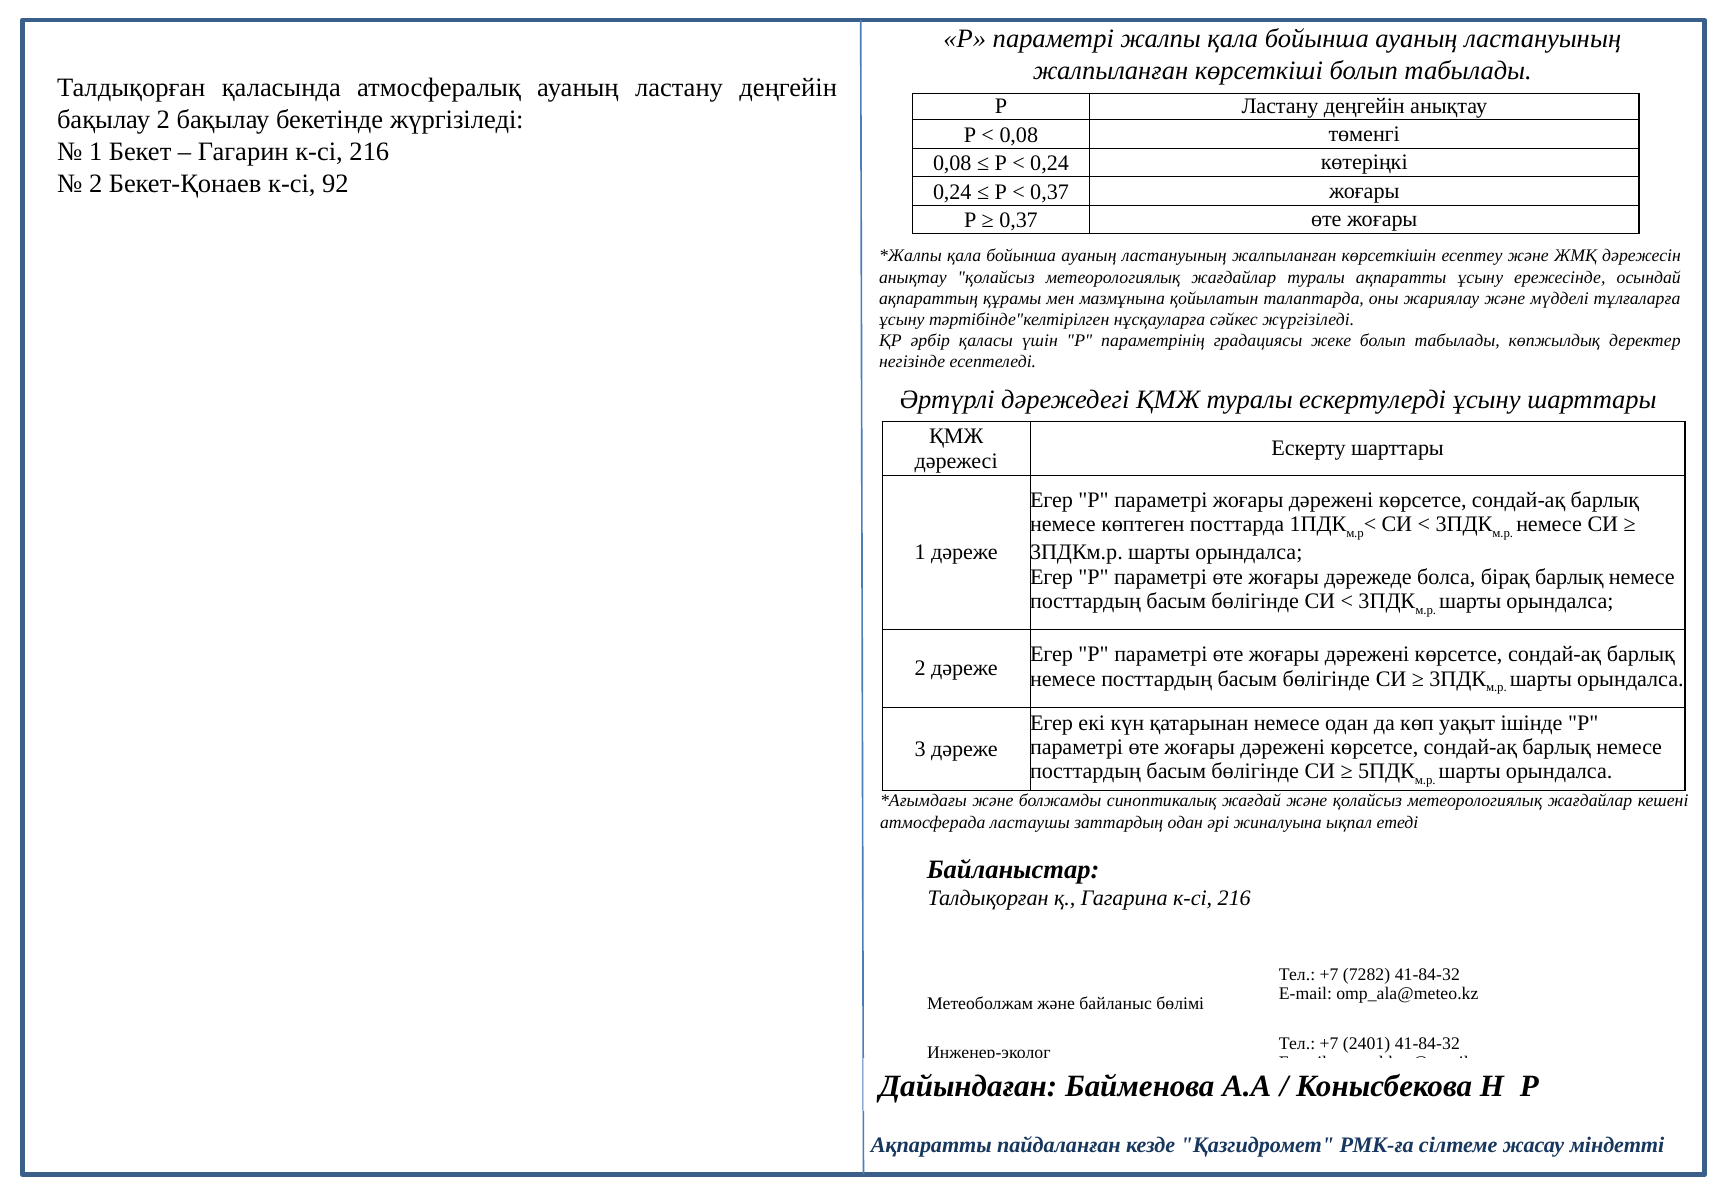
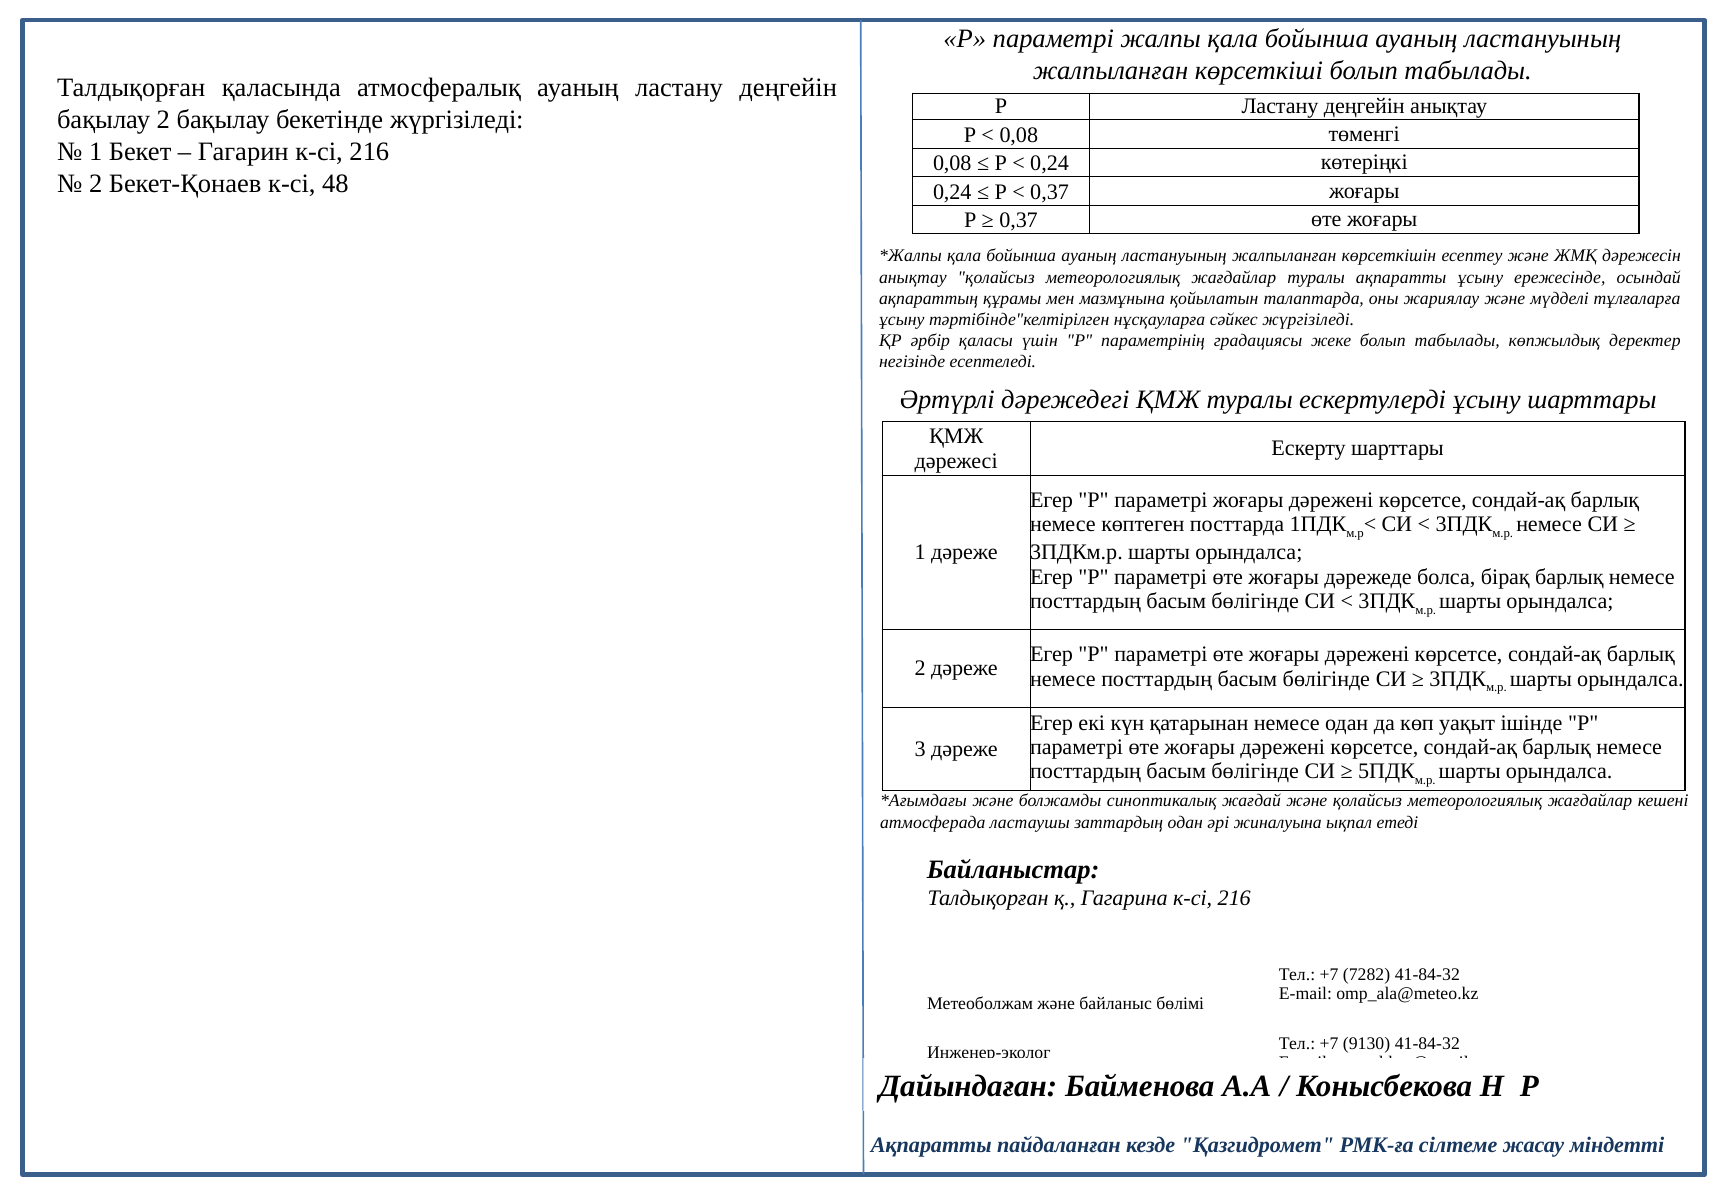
92: 92 -> 48
2401: 2401 -> 9130
